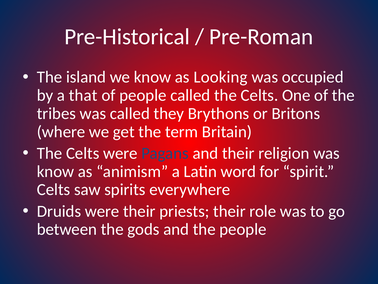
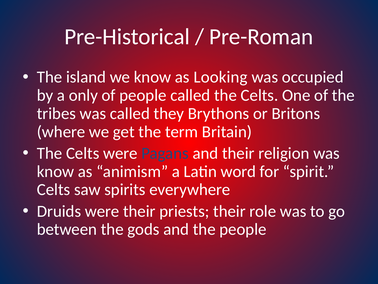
that: that -> only
